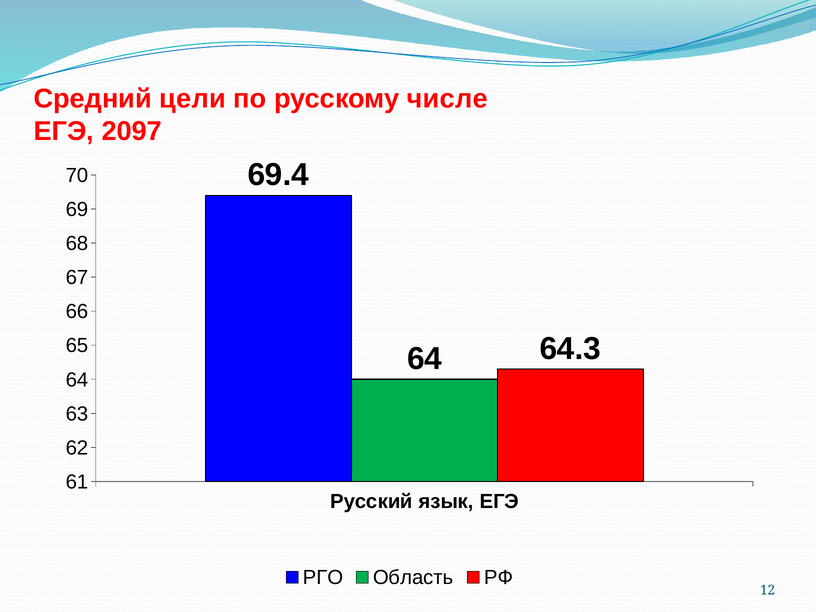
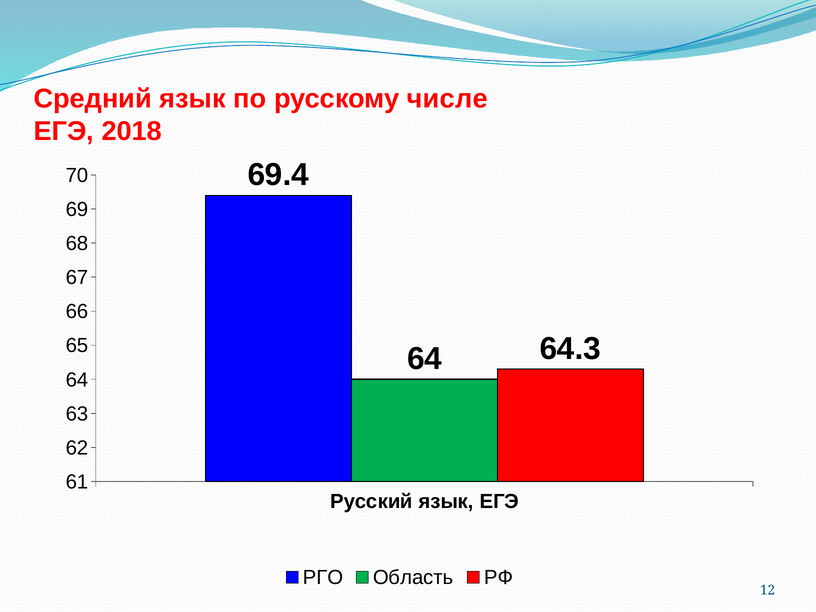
Средний цели: цели -> язык
2097: 2097 -> 2018
